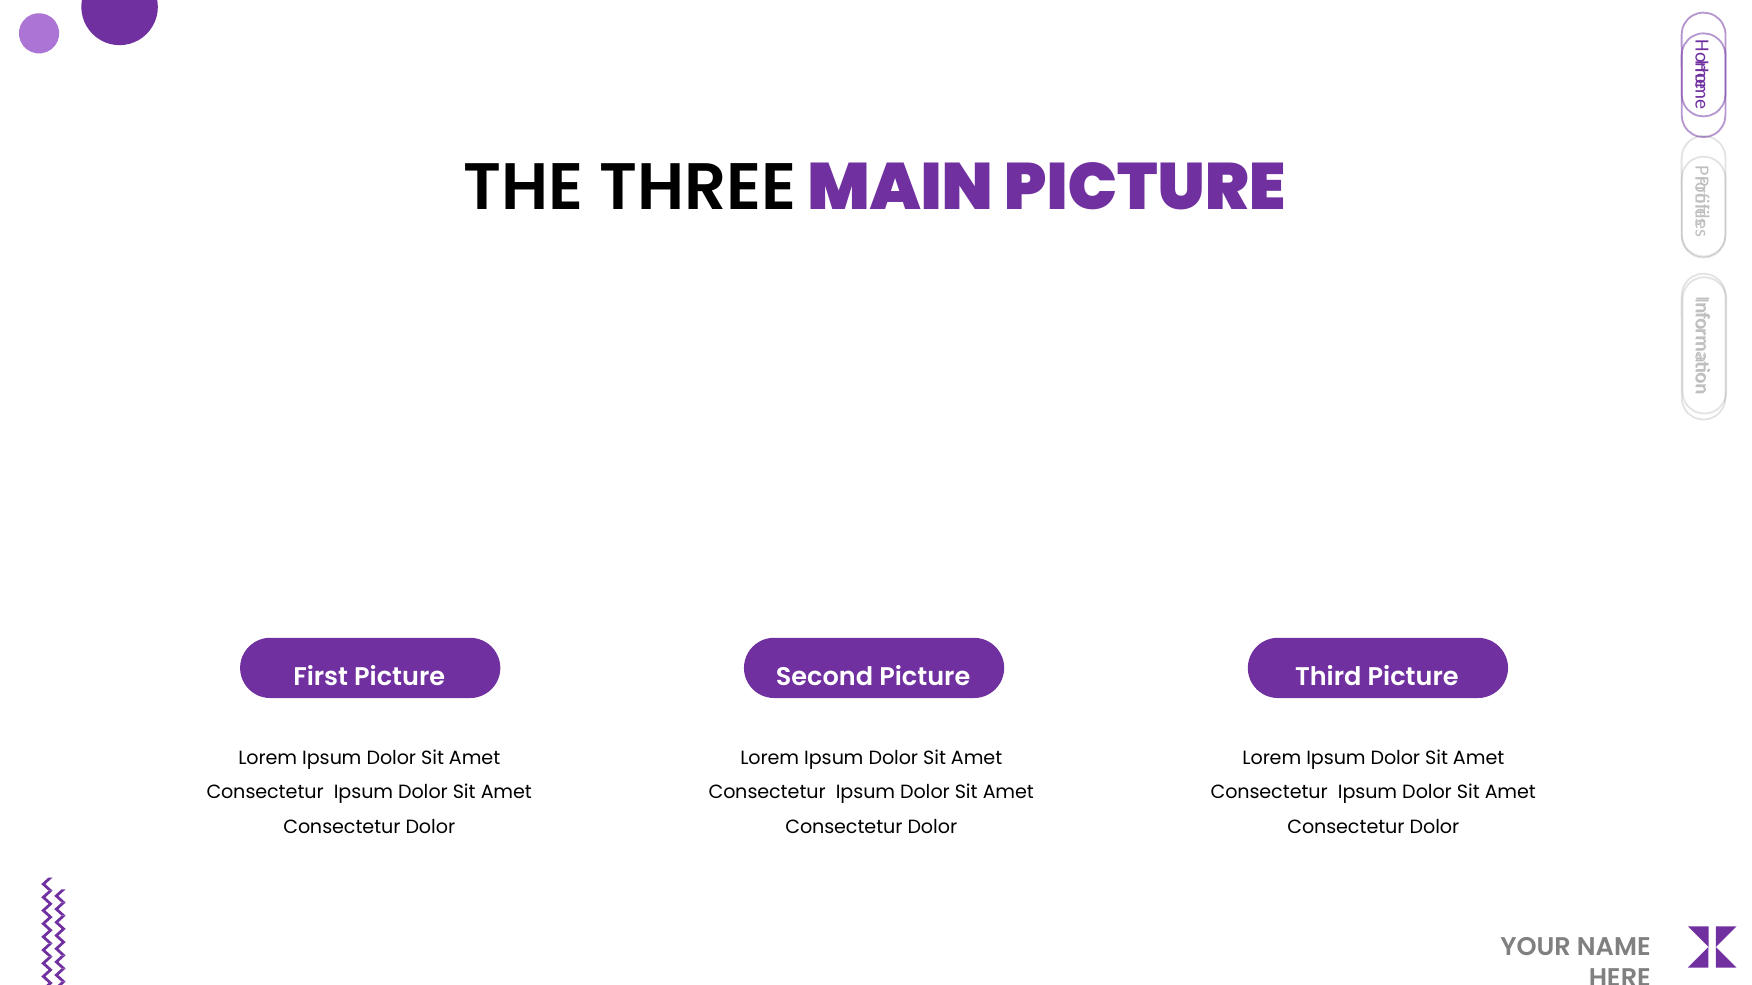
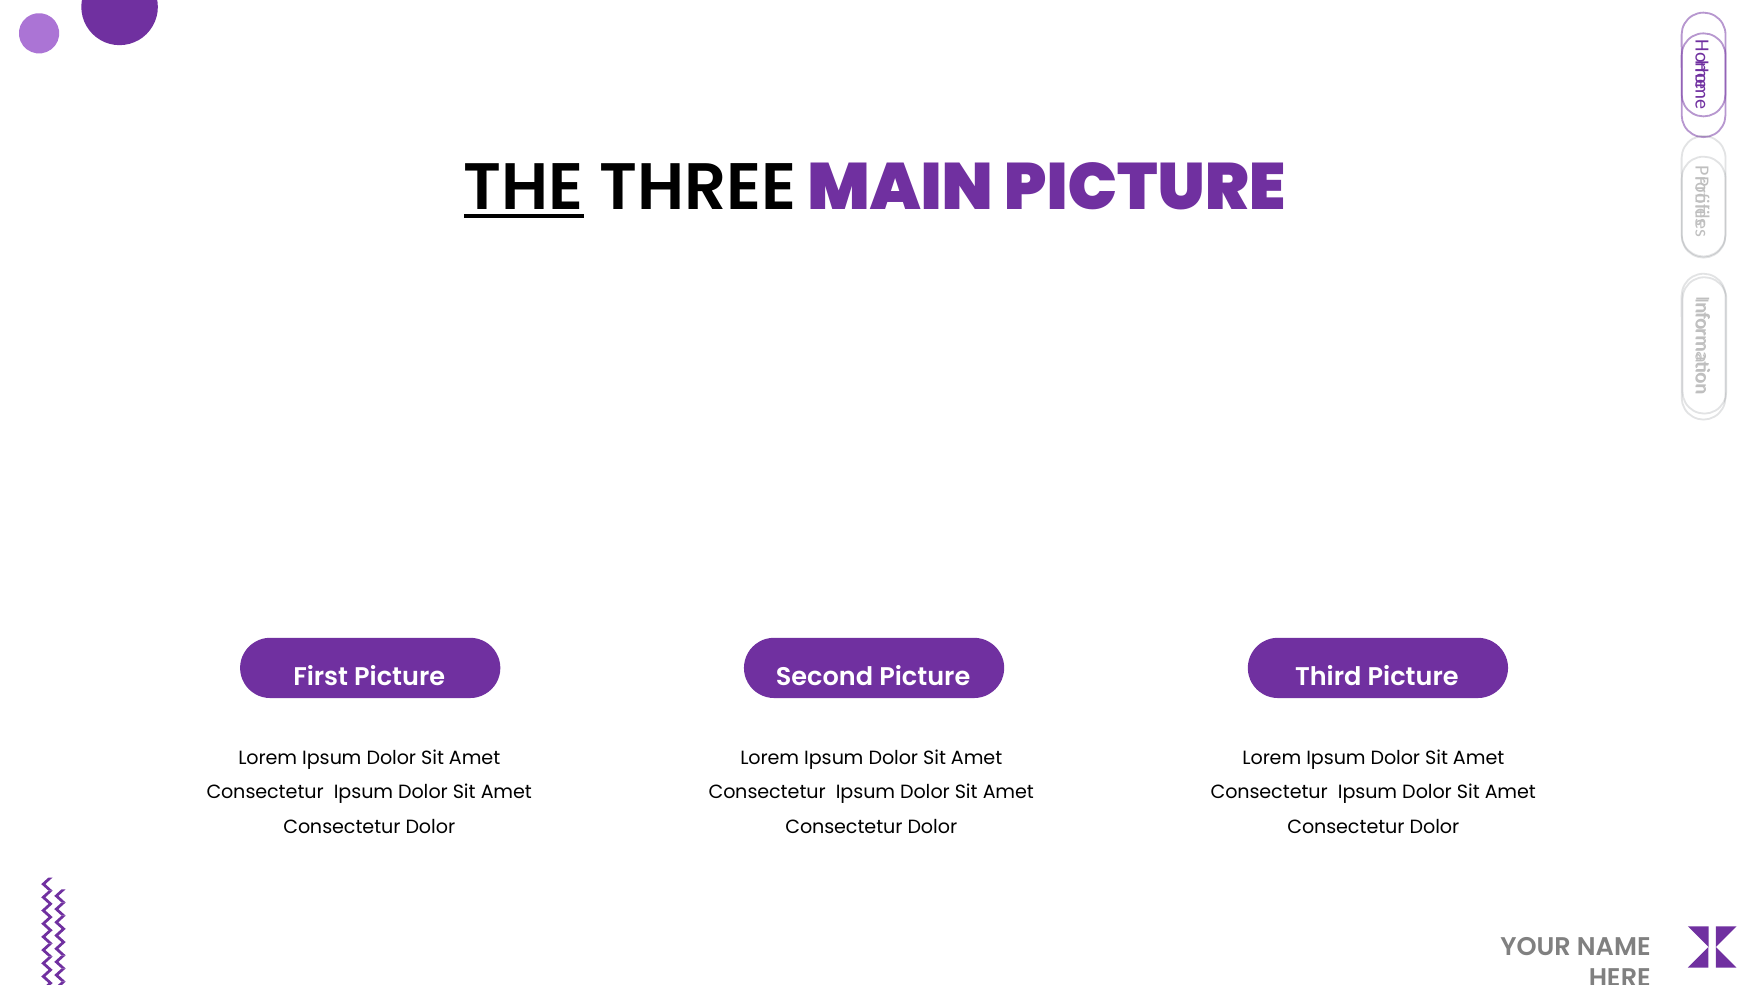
THE underline: none -> present
